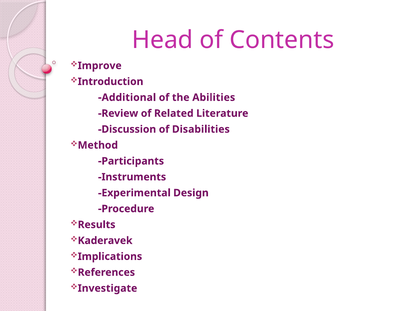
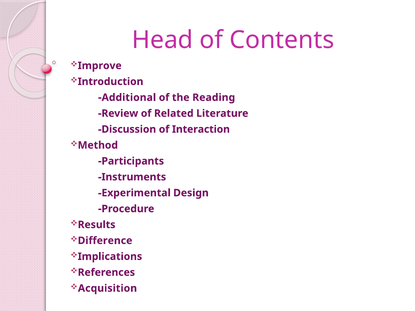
Abilities: Abilities -> Reading
Disabilities: Disabilities -> Interaction
Kaderavek: Kaderavek -> Difference
Investigate: Investigate -> Acquisition
